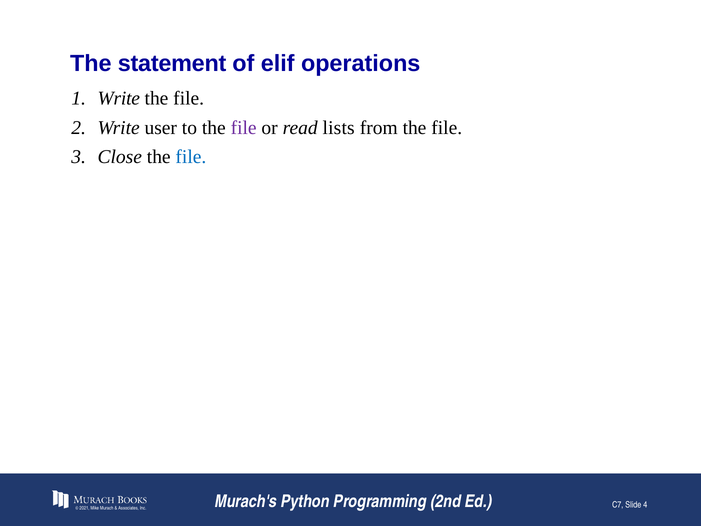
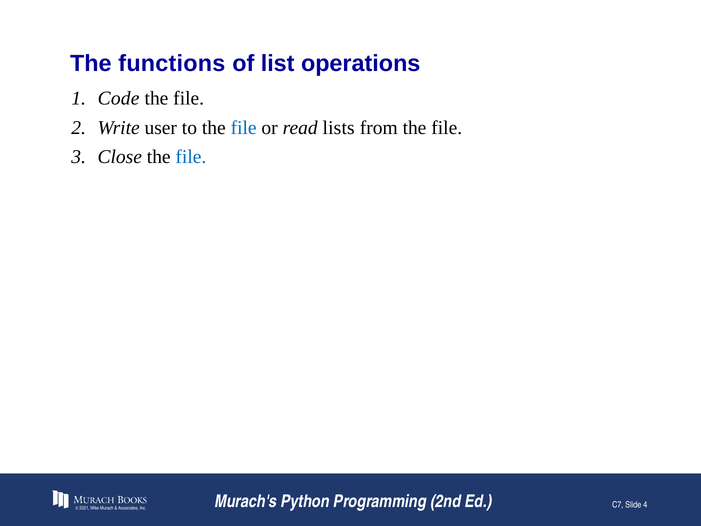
statement: statement -> functions
elif: elif -> list
Write at (119, 98): Write -> Code
file at (244, 128) colour: purple -> blue
